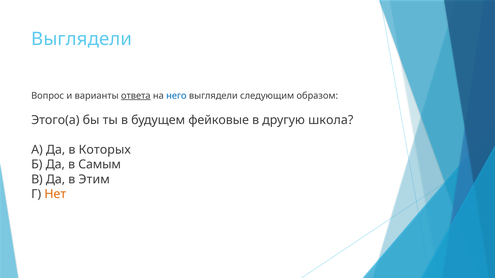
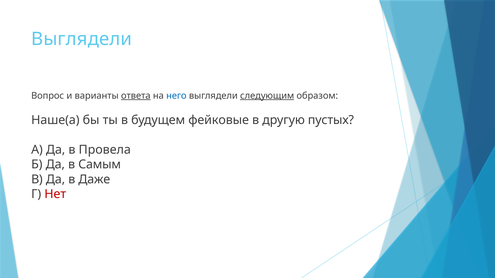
следующим underline: none -> present
Этого(а: Этого(а -> Наше(а
школа: школа -> пустых
Которых: Которых -> Провела
Этим: Этим -> Даже
Нет colour: orange -> red
